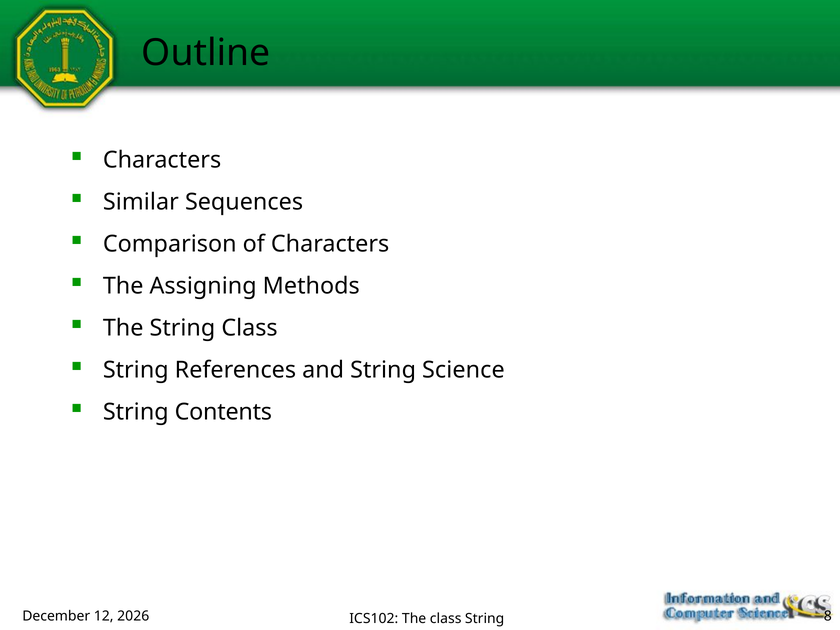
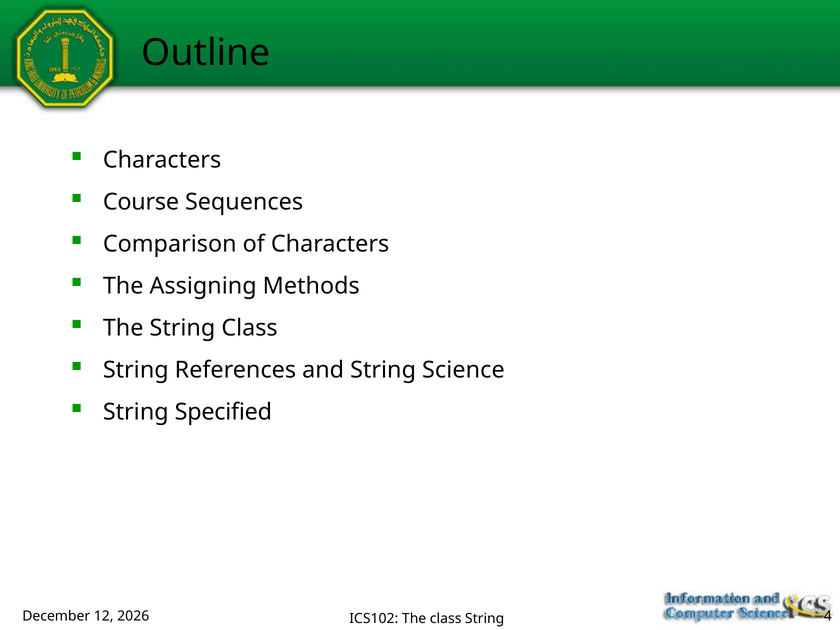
Similar: Similar -> Course
Contents: Contents -> Specified
8: 8 -> 4
